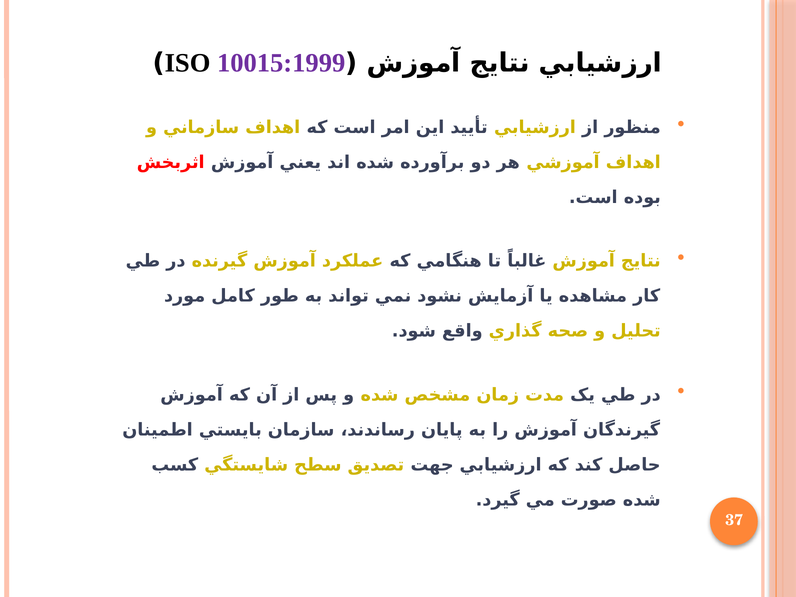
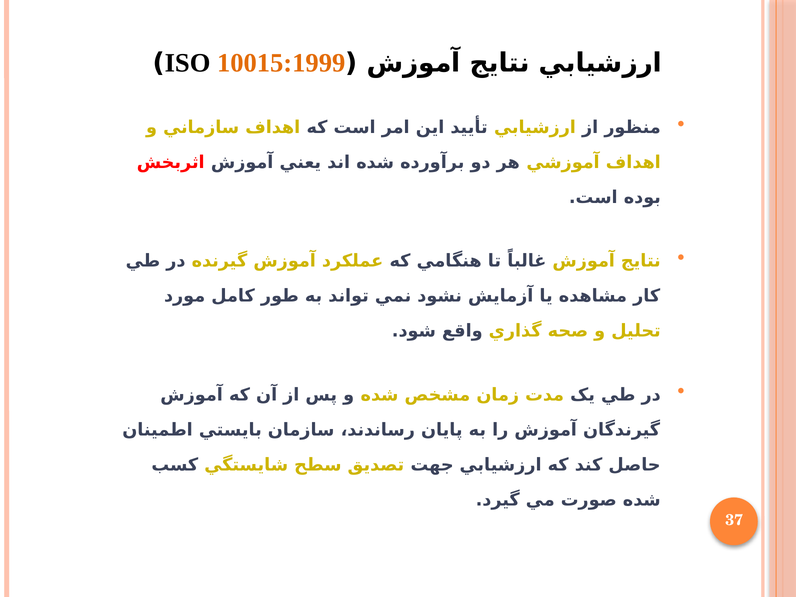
10015:1999 colour: purple -> orange
